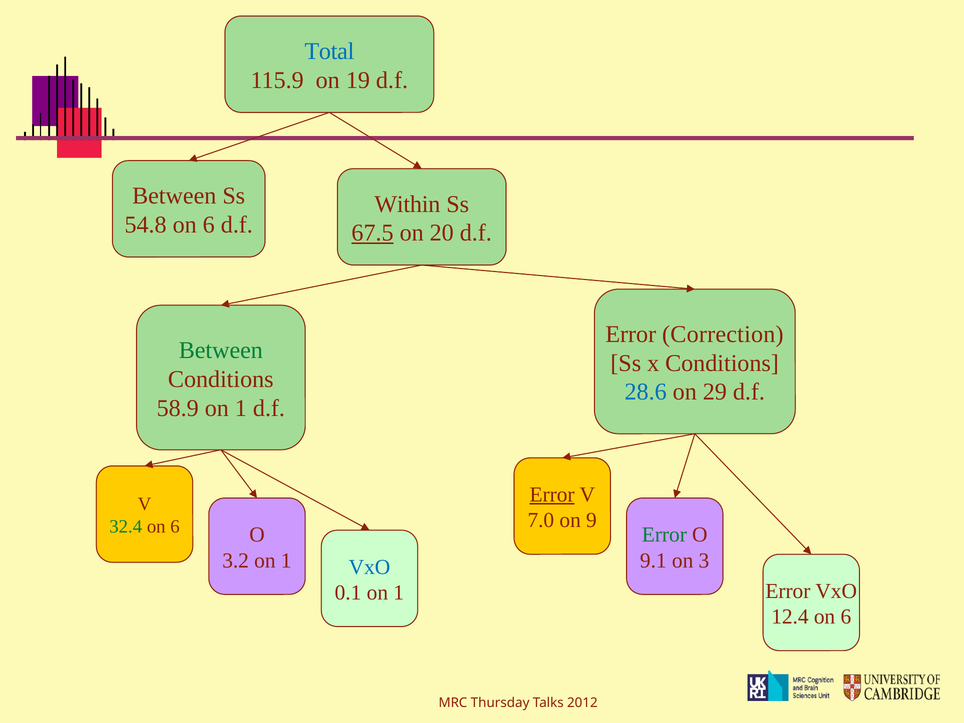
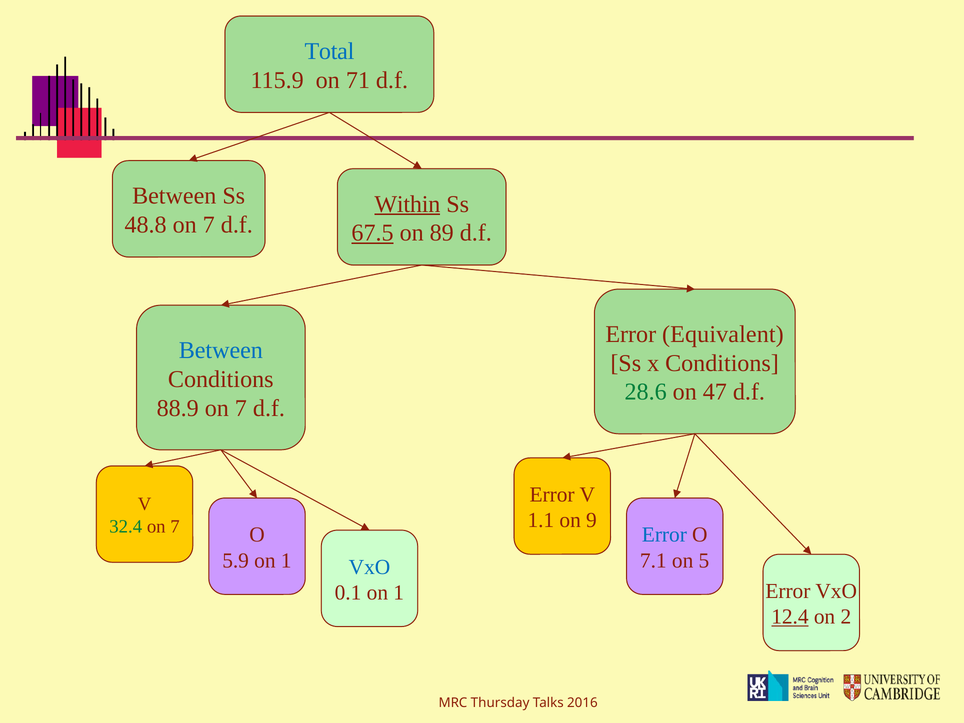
19: 19 -> 71
Within underline: none -> present
54.8: 54.8 -> 48.8
6 at (209, 225): 6 -> 7
20: 20 -> 89
Correction: Correction -> Equivalent
Between at (221, 350) colour: green -> blue
28.6 colour: blue -> green
29: 29 -> 47
58.9: 58.9 -> 88.9
1 at (241, 408): 1 -> 7
Error at (552, 495) underline: present -> none
7.0: 7.0 -> 1.1
6 at (175, 527): 6 -> 7
Error at (664, 535) colour: green -> blue
3.2: 3.2 -> 5.9
9.1: 9.1 -> 7.1
3: 3 -> 5
12.4 underline: none -> present
6 at (846, 617): 6 -> 2
2012: 2012 -> 2016
